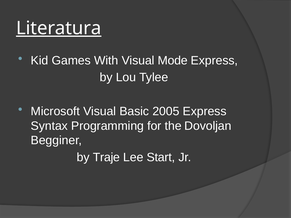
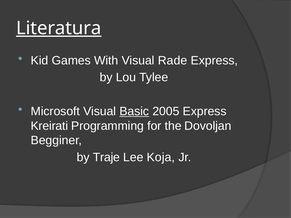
Mode: Mode -> Rade
Basic underline: none -> present
Syntax: Syntax -> Kreirati
Start: Start -> Koja
